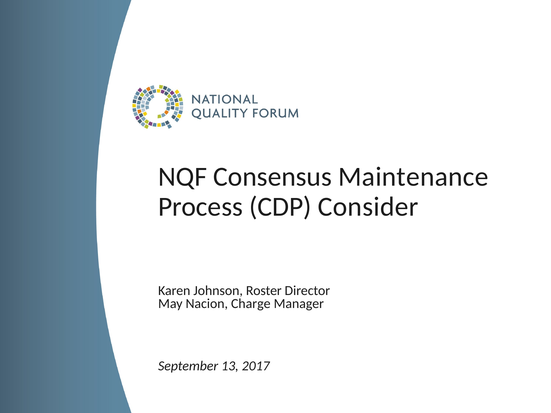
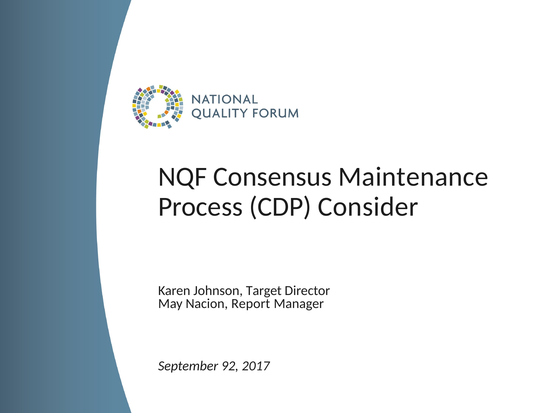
Roster: Roster -> Target
Charge: Charge -> Report
13: 13 -> 92
